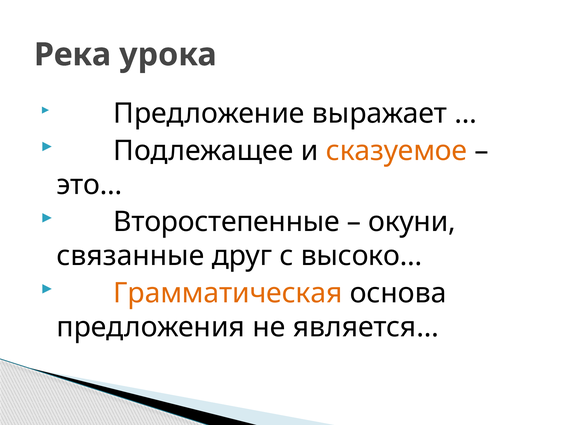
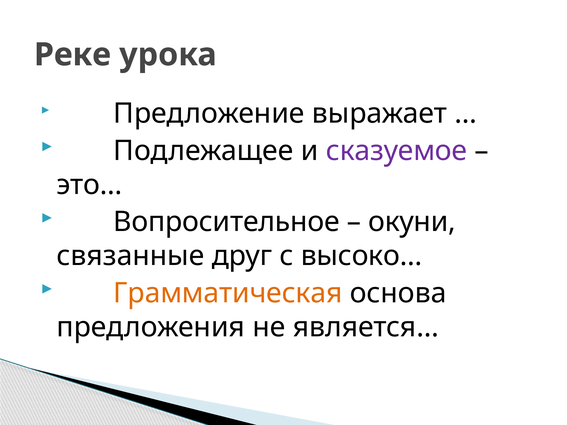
Река: Река -> Реке
сказуемое colour: orange -> purple
Второстепенные: Второстепенные -> Вопросительное
